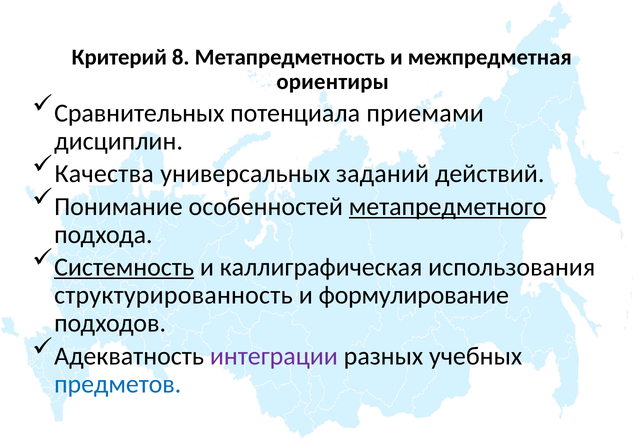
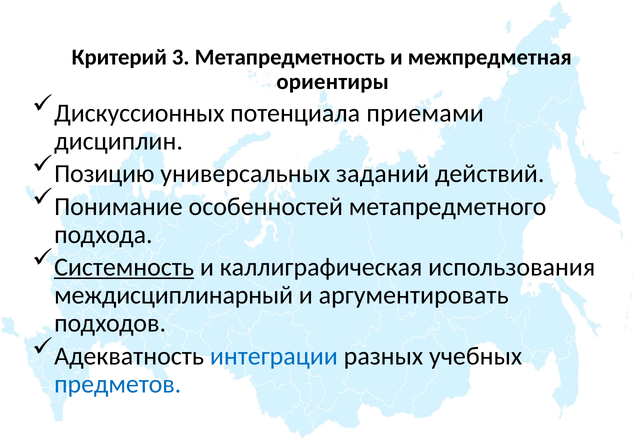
8: 8 -> 3
Сравнительных: Сравнительных -> Дискуссионных
Качества: Качества -> Позицию
метапредметного underline: present -> none
структурированность: структурированность -> междисциплинарный
формулирование: формулирование -> аргументировать
интеграции colour: purple -> blue
